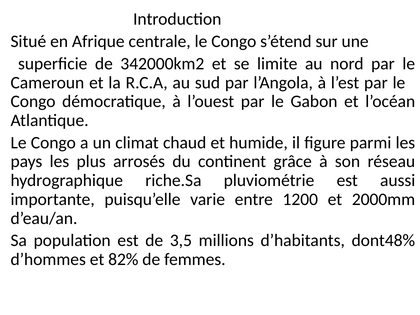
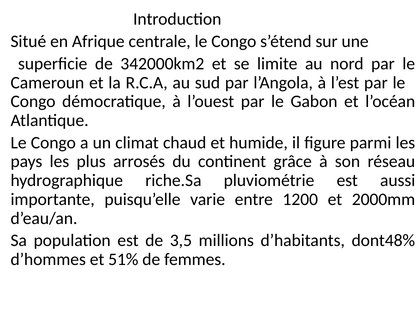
82%: 82% -> 51%
